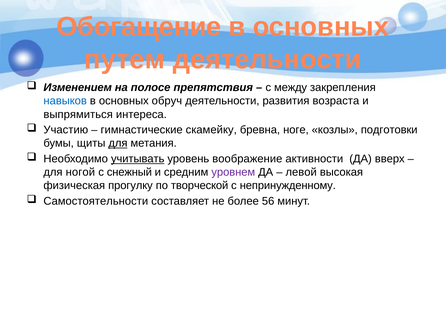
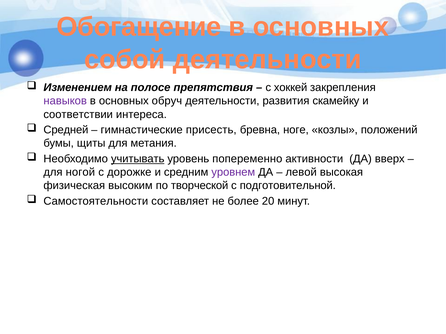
путем: путем -> собой
между: между -> хоккей
навыков colour: blue -> purple
возраста: возраста -> скамейку
выпрямиться: выпрямиться -> соответствии
Участию: Участию -> Средней
скамейку: скамейку -> присесть
подготовки: подготовки -> положений
для at (118, 144) underline: present -> none
воображение: воображение -> попеременно
снежный: снежный -> дорожке
прогулку: прогулку -> высоким
непринужденному: непринужденному -> подготовительной
56: 56 -> 20
